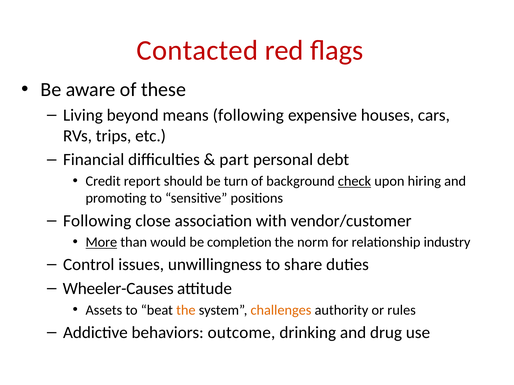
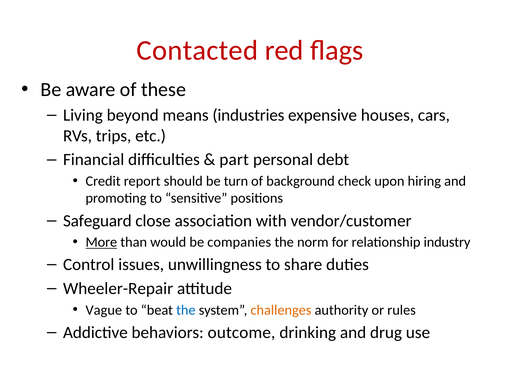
means following: following -> industries
check underline: present -> none
Following at (97, 221): Following -> Safeguard
completion: completion -> companies
Wheeler-Causes: Wheeler-Causes -> Wheeler-Repair
Assets: Assets -> Vague
the at (186, 310) colour: orange -> blue
